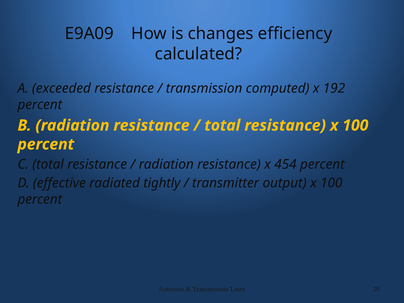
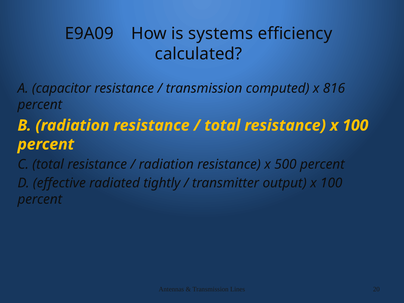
changes: changes -> systems
exceeded: exceeded -> capacitor
192: 192 -> 816
454: 454 -> 500
